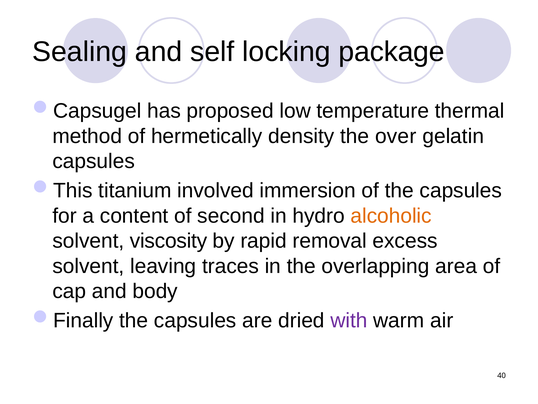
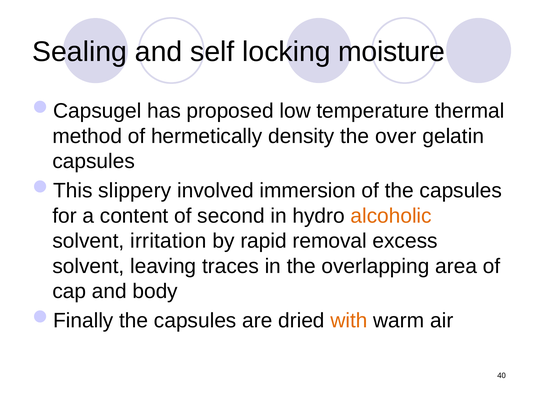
package: package -> moisture
titanium: titanium -> slippery
viscosity: viscosity -> irritation
with colour: purple -> orange
